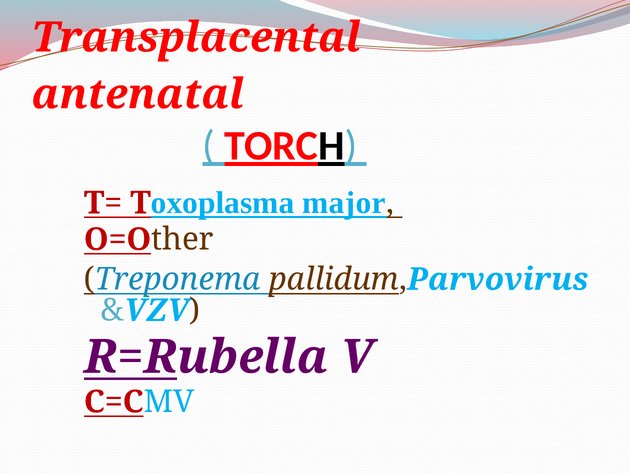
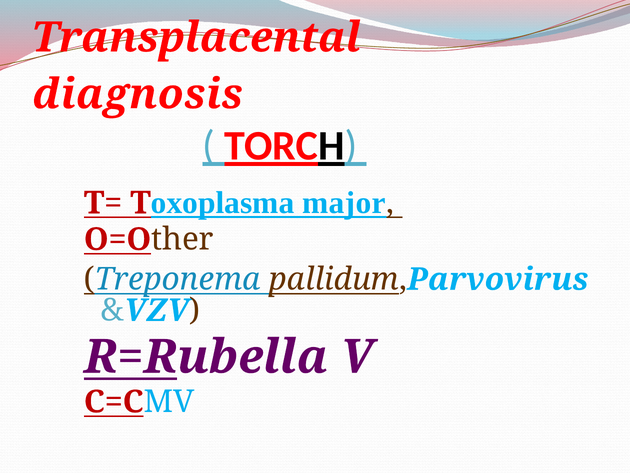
antenatal: antenatal -> diagnosis
